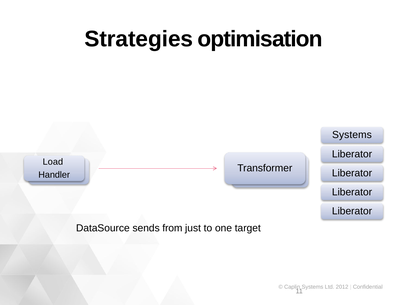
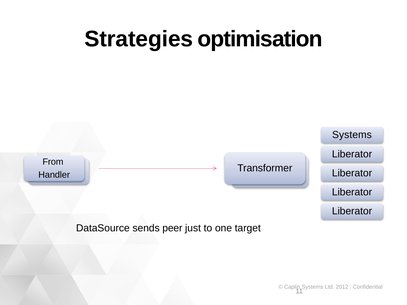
Load: Load -> From
from: from -> peer
